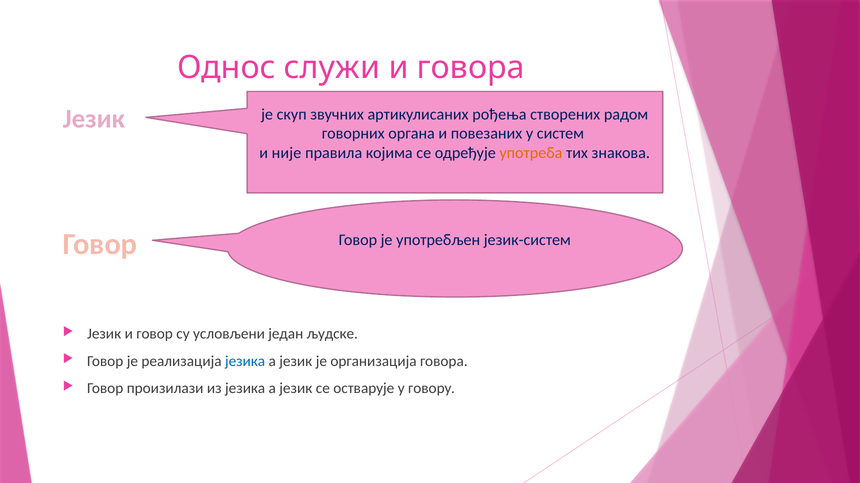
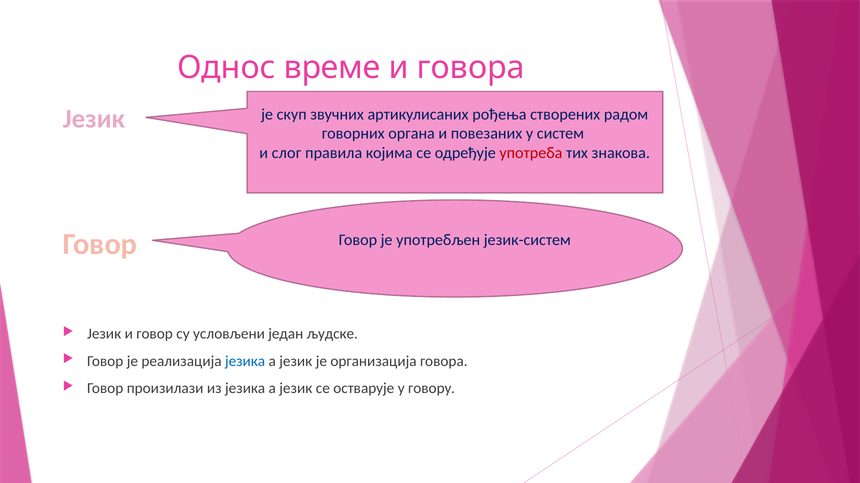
служи: служи -> време
није: није -> слог
употреба colour: orange -> red
